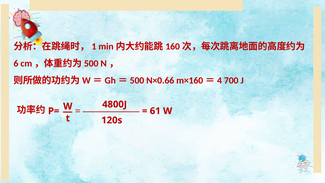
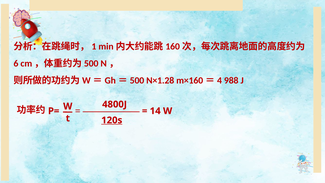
N×0.66: N×0.66 -> N×1.28
700: 700 -> 988
61: 61 -> 14
120s underline: none -> present
